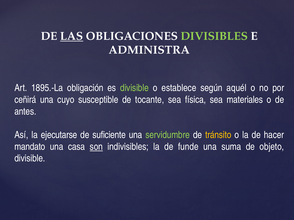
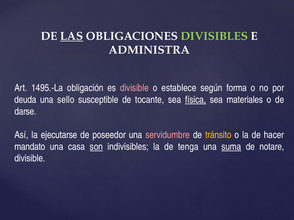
1895.-La: 1895.-La -> 1495.-La
divisible at (134, 88) colour: light green -> pink
aquél: aquél -> forma
ceñirá: ceñirá -> deuda
cuyo: cuyo -> sello
física underline: none -> present
antes: antes -> darse
suficiente: suficiente -> poseedor
servidumbre colour: light green -> pink
funde: funde -> tenga
suma underline: none -> present
objeto: objeto -> notare
